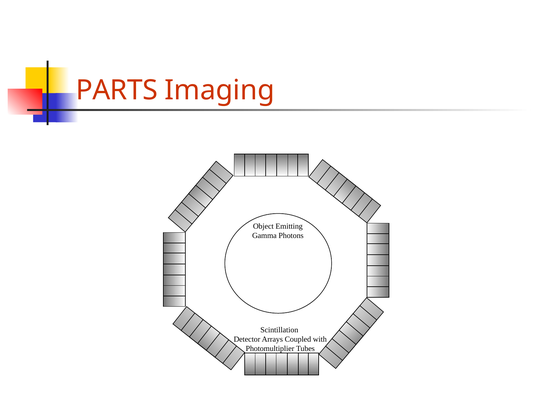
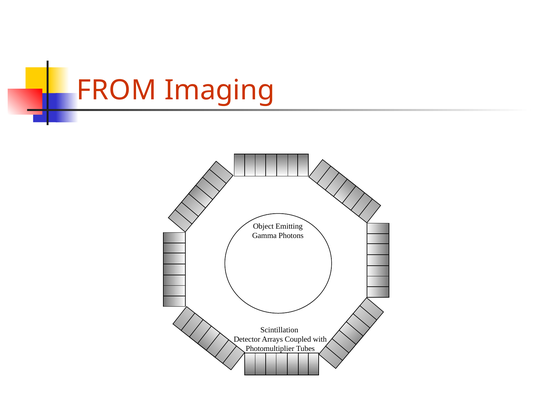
PARTS: PARTS -> FROM
